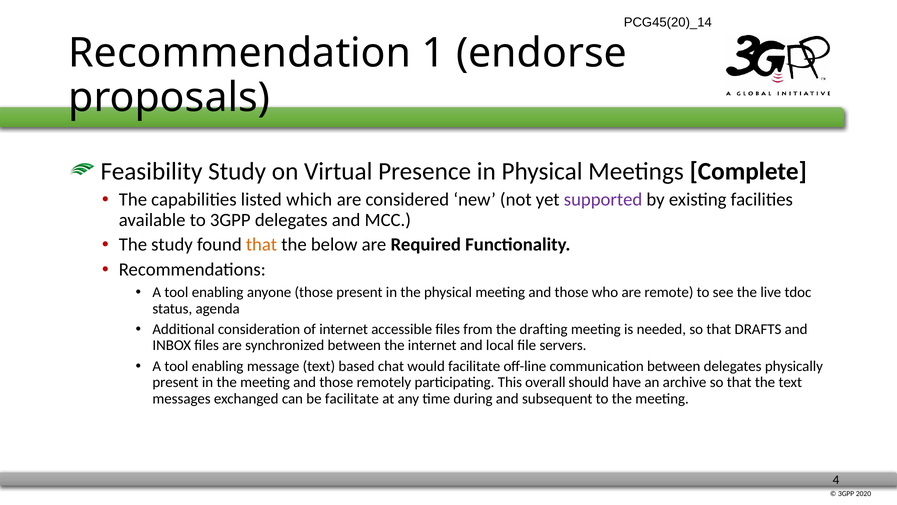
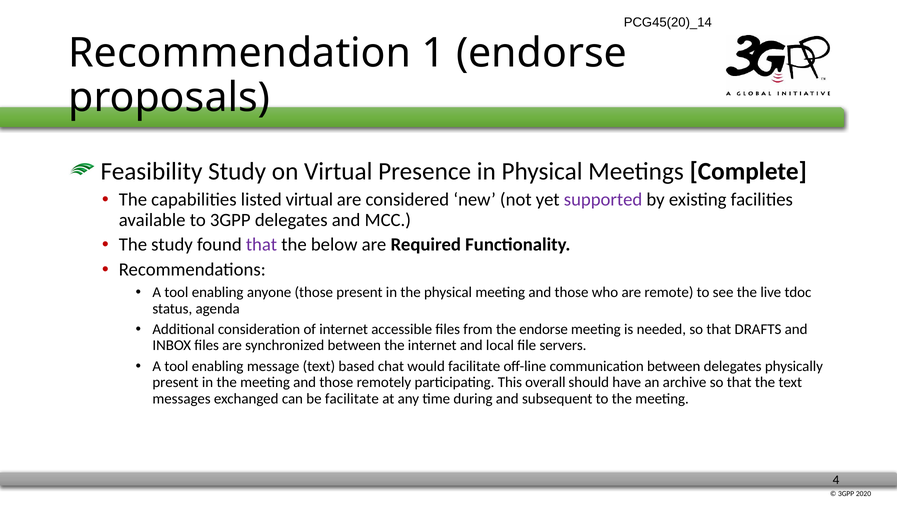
listed which: which -> virtual
that at (261, 245) colour: orange -> purple
the drafting: drafting -> endorse
